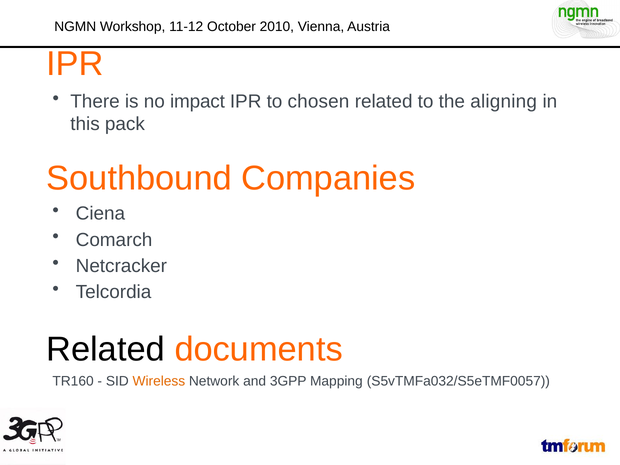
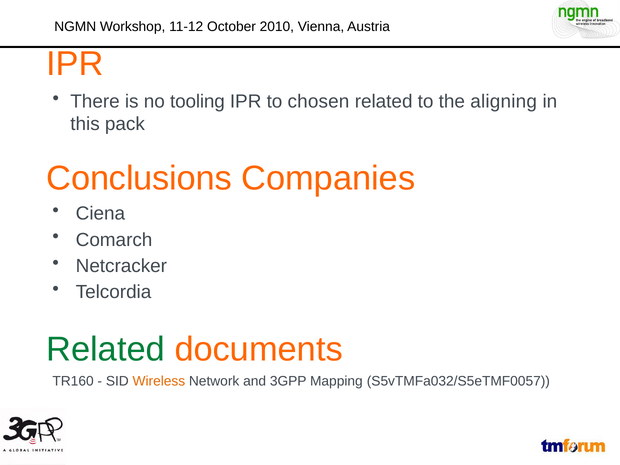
impact: impact -> tooling
Southbound: Southbound -> Conclusions
Related at (106, 349) colour: black -> green
